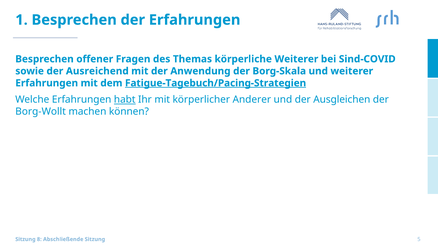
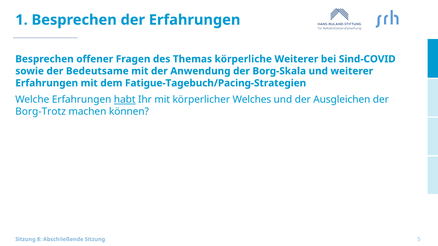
Ausreichend: Ausreichend -> Bedeutsame
Fatigue-Tagebuch/Pacing-Strategien underline: present -> none
Anderer: Anderer -> Welches
Borg-Wollt: Borg-Wollt -> Borg-Trotz
